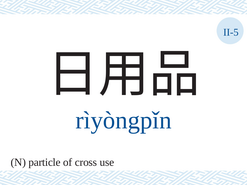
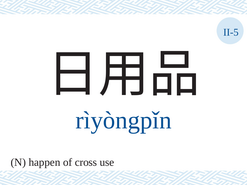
particle: particle -> happen
